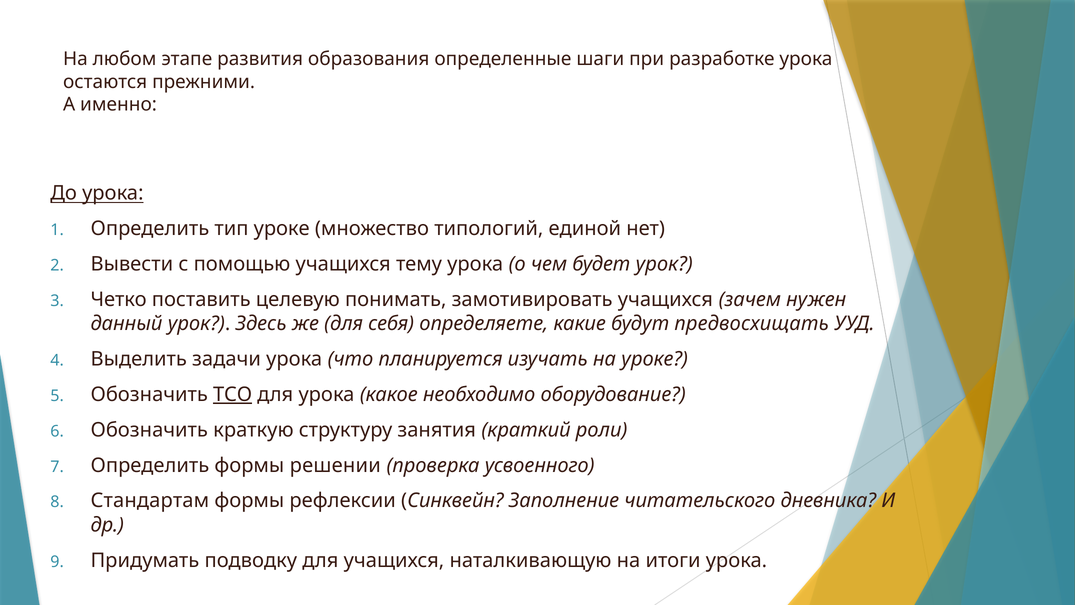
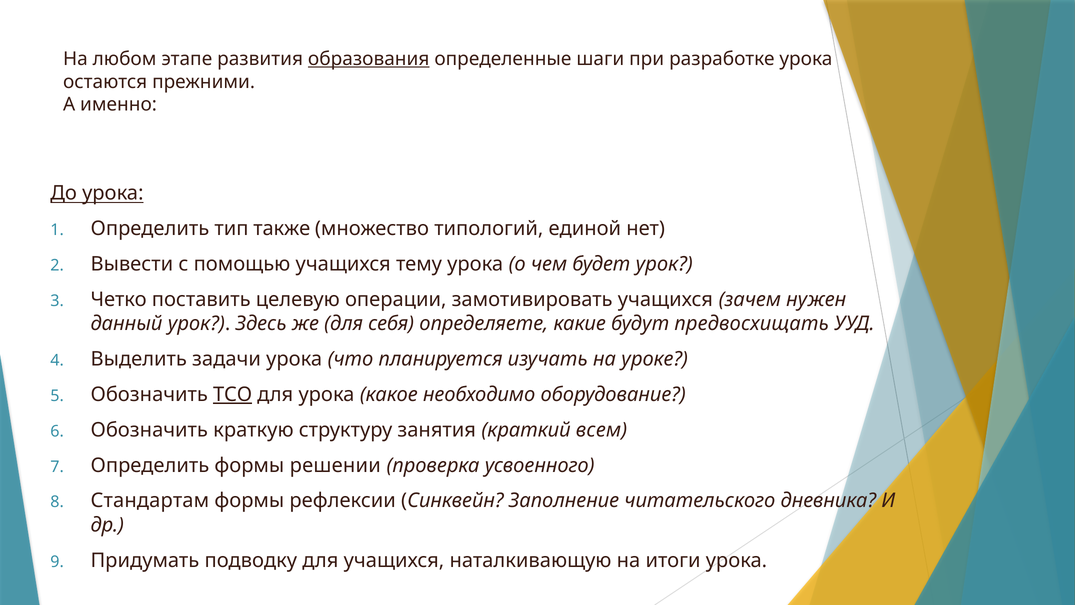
образования underline: none -> present
тип уроке: уроке -> также
понимать: понимать -> операции
роли: роли -> всем
